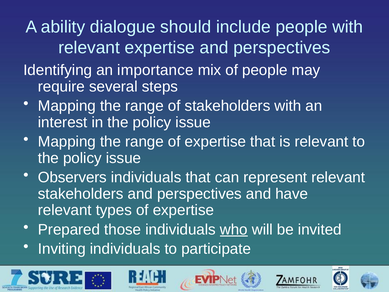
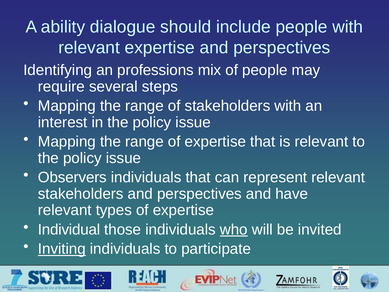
importance: importance -> professions
Prepared: Prepared -> Individual
Inviting underline: none -> present
